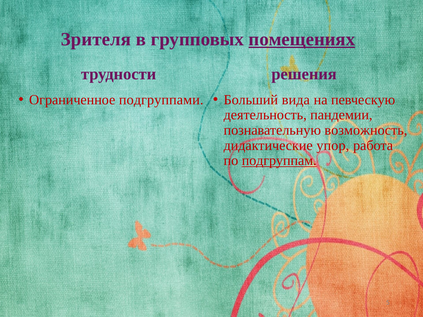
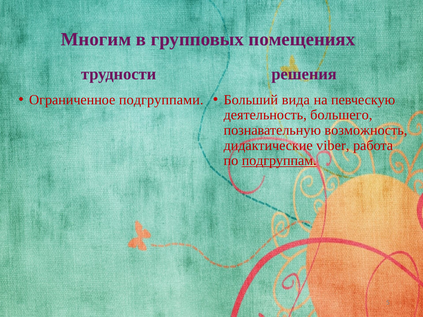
Зрителя: Зрителя -> Многим
помещениях underline: present -> none
пандемии: пандемии -> большего
упор: упор -> viber
